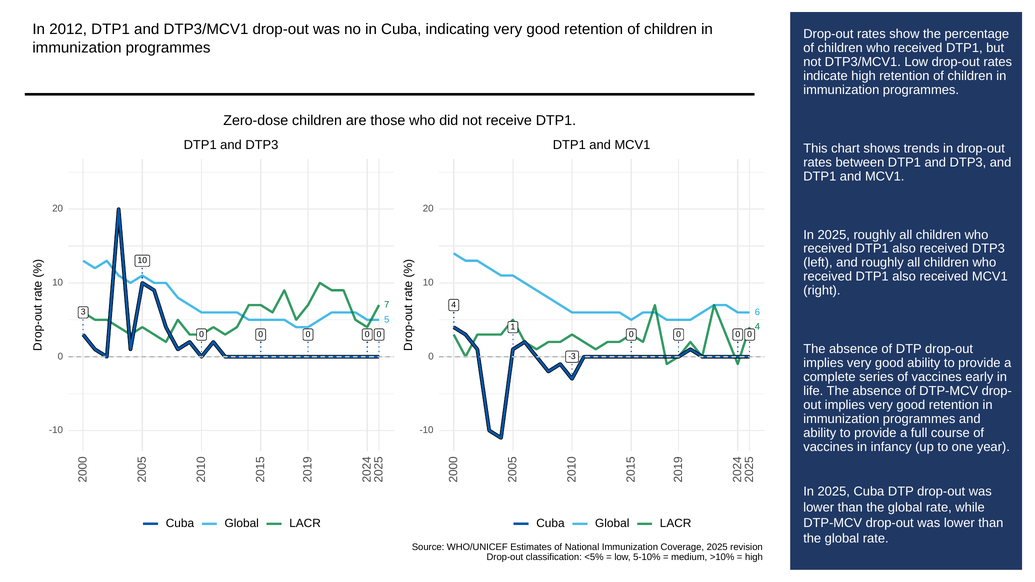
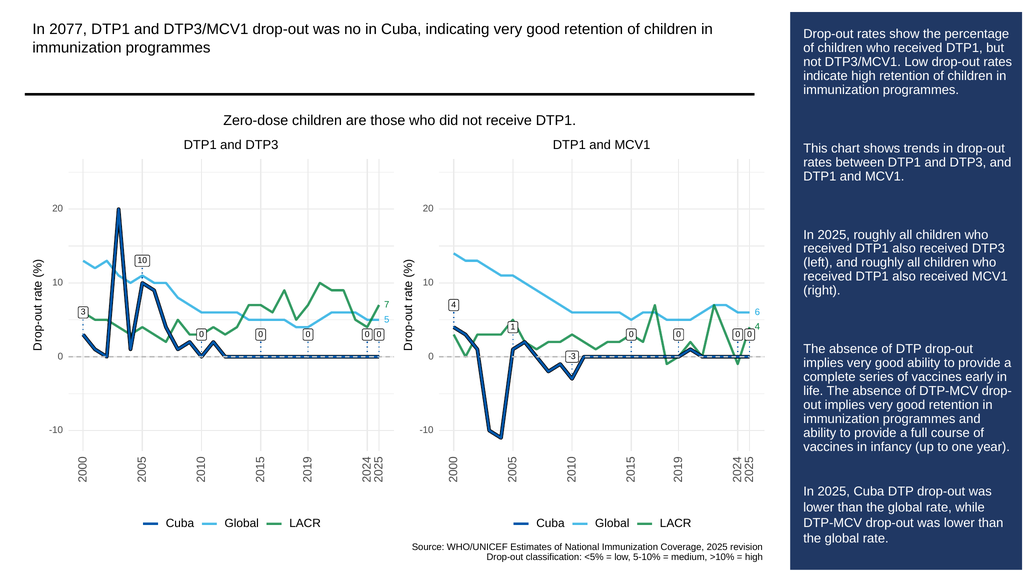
2012: 2012 -> 2077
